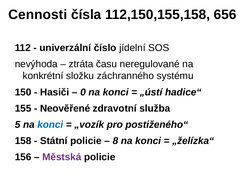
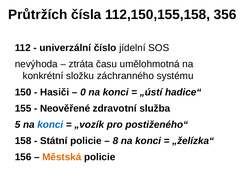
Cennosti: Cennosti -> Průtržích
656: 656 -> 356
neregulované: neregulované -> umělohmotná
Městská colour: purple -> orange
